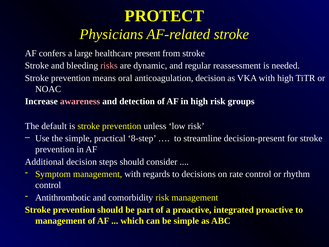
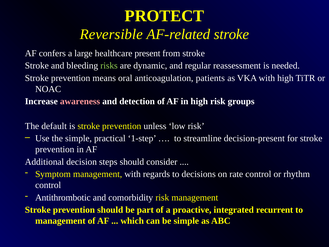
Physicians: Physicians -> Reversible
risks colour: pink -> light green
anticoagulation decision: decision -> patients
8-step: 8-step -> 1-step
integrated proactive: proactive -> recurrent
